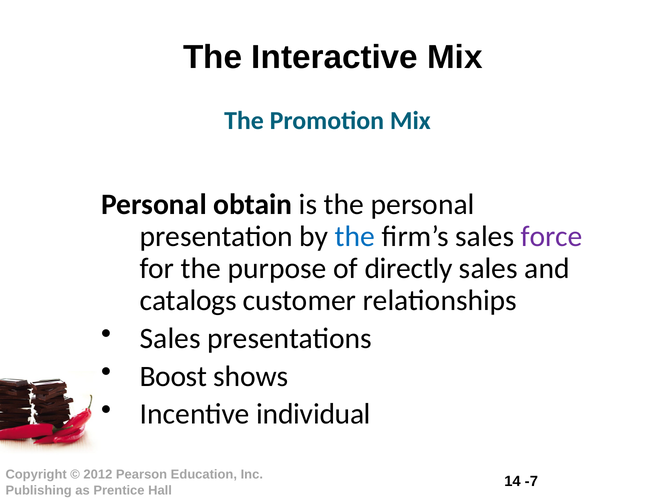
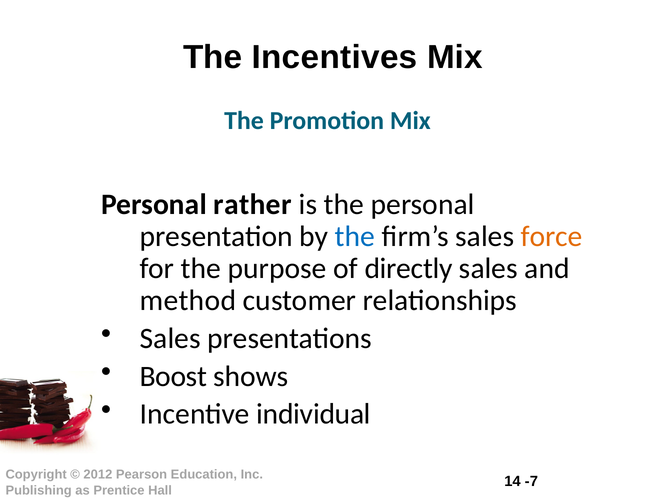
Interactive: Interactive -> Incentives
obtain: obtain -> rather
force colour: purple -> orange
catalogs: catalogs -> method
